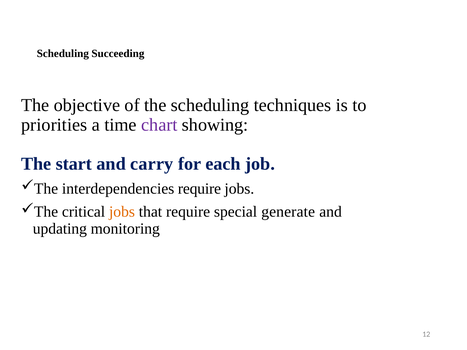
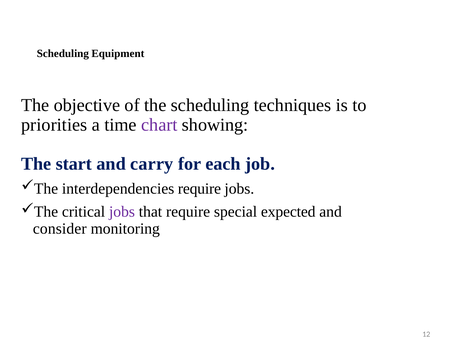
Succeeding: Succeeding -> Equipment
jobs at (122, 212) colour: orange -> purple
generate: generate -> expected
updating: updating -> consider
